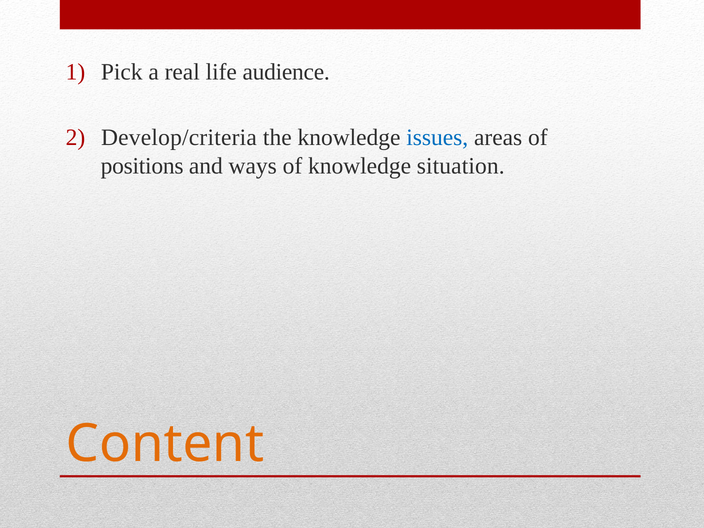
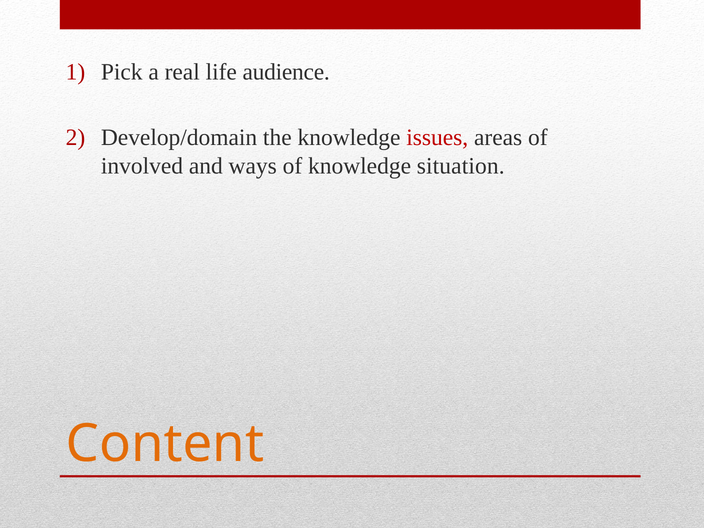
Develop/criteria: Develop/criteria -> Develop/domain
issues colour: blue -> red
positions: positions -> involved
